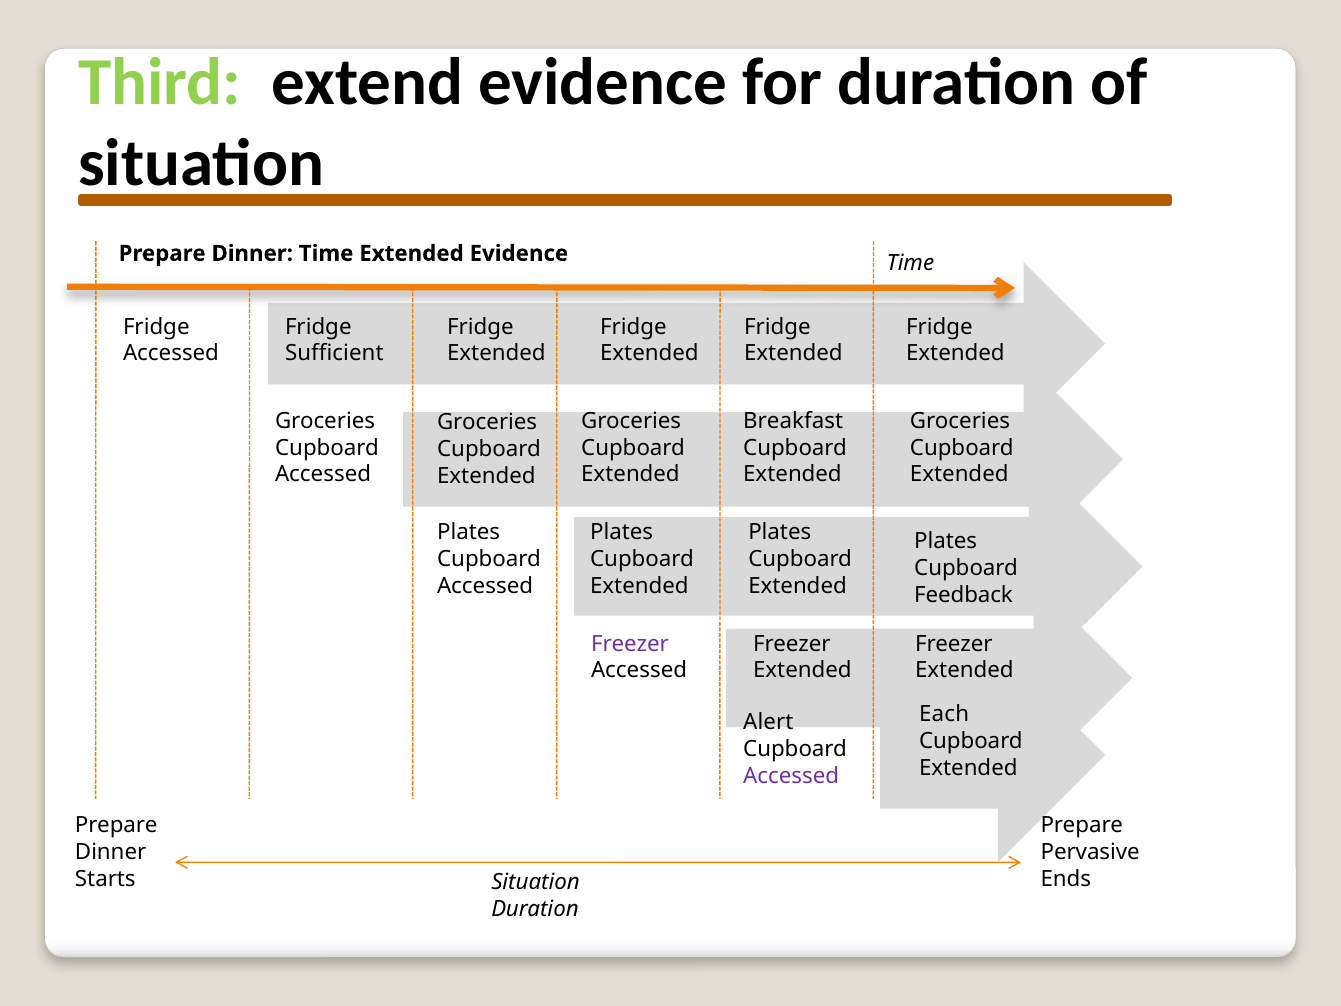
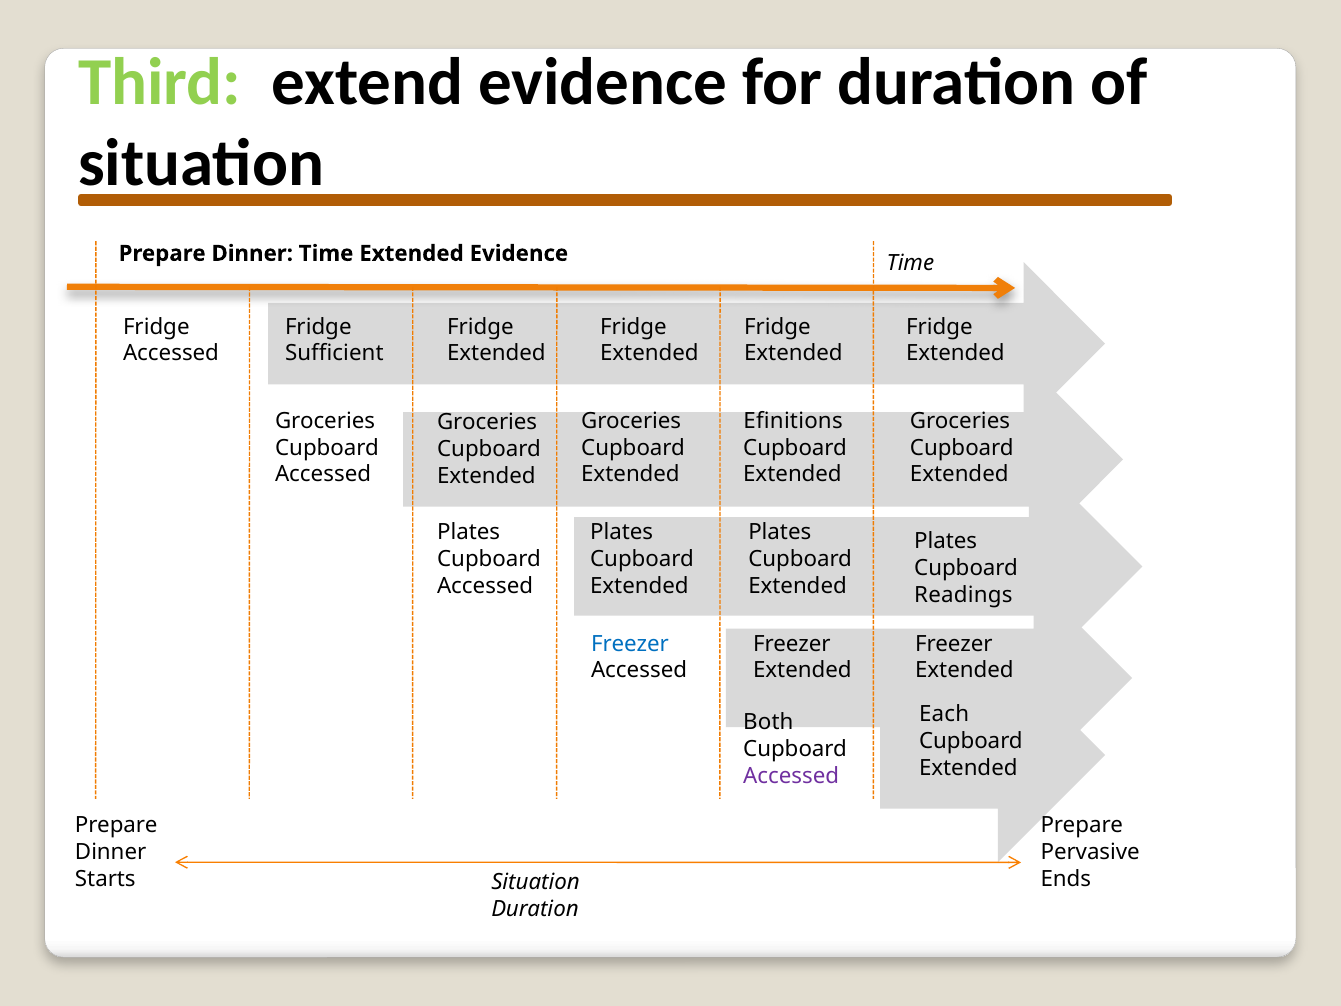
Breakfast: Breakfast -> Efinitions
Feedback: Feedback -> Readings
Freezer at (630, 644) colour: purple -> blue
Alert: Alert -> Both
